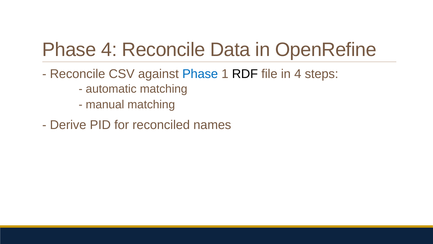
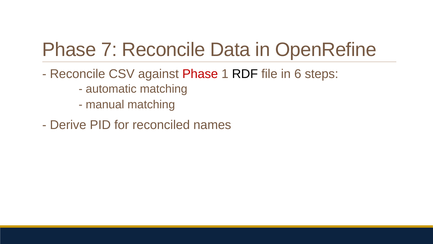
Phase 4: 4 -> 7
Phase at (200, 74) colour: blue -> red
in 4: 4 -> 6
